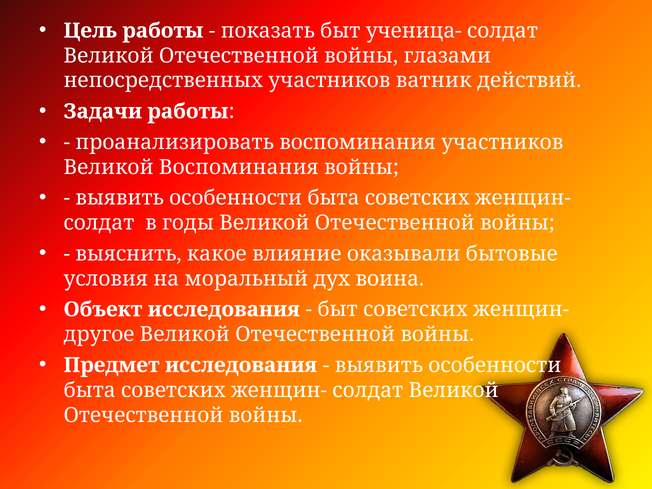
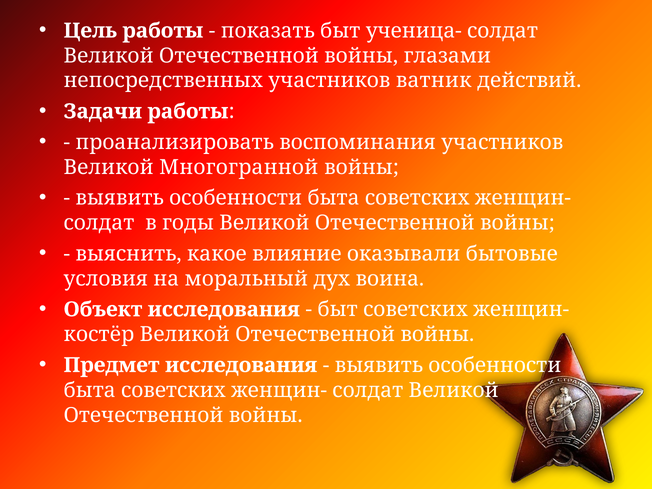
Великой Воспоминания: Воспоминания -> Многогранной
другое: другое -> костёр
